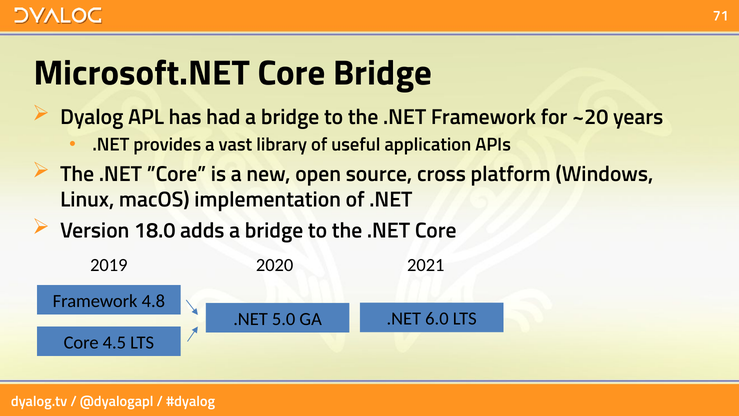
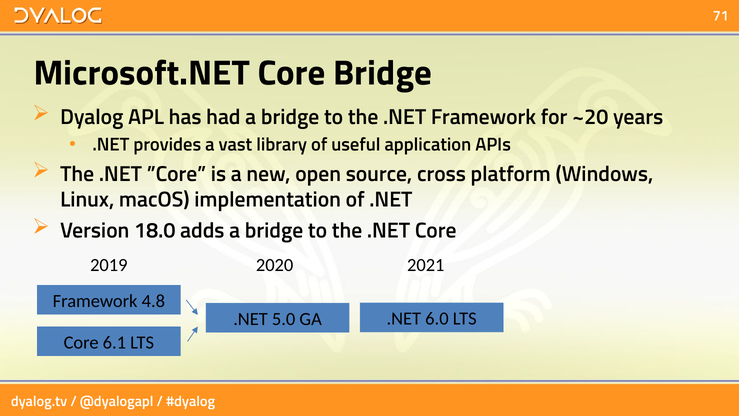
4.5: 4.5 -> 6.1
